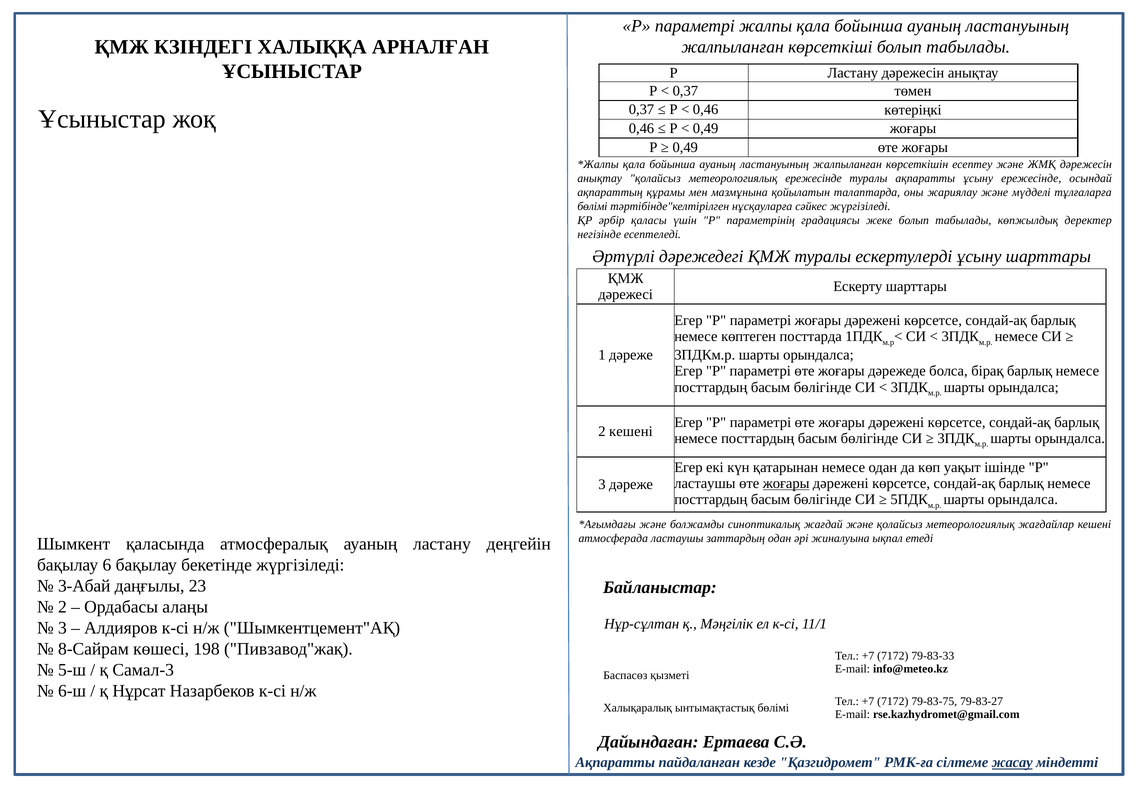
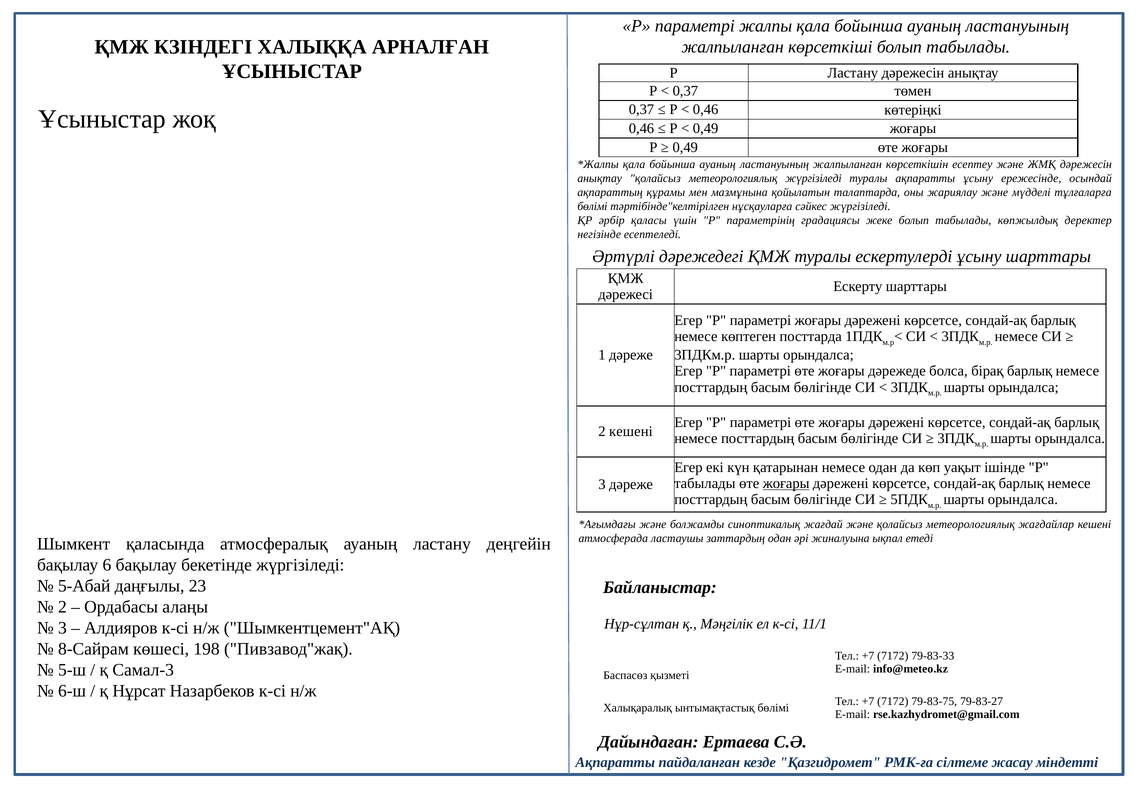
метеорологиялық ережесінде: ережесінде -> жүргізіледі
ластаушы at (705, 483): ластаушы -> табылады
3-Абай: 3-Абай -> 5-Абай
жасау underline: present -> none
